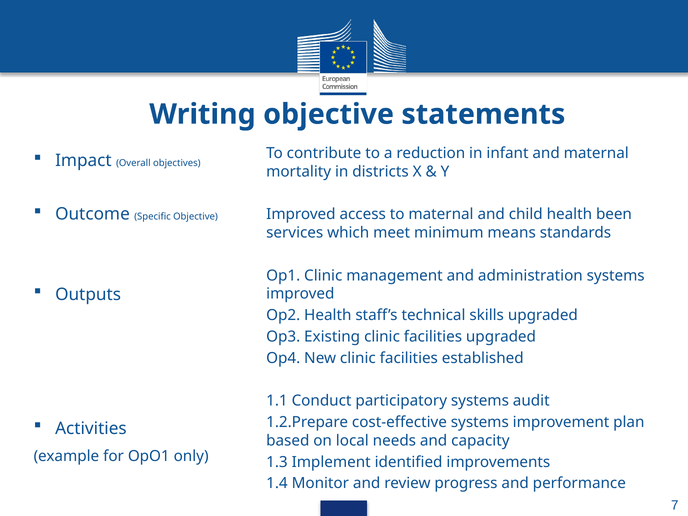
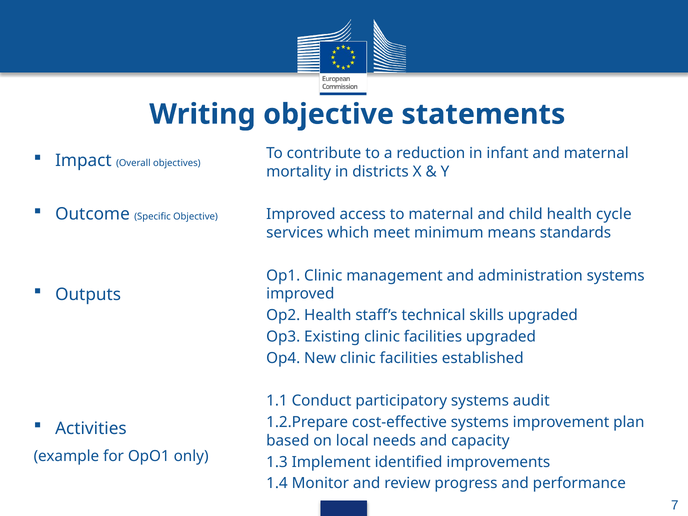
been: been -> cycle
